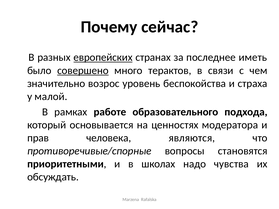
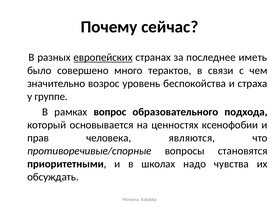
совершено underline: present -> none
малой: малой -> группе
работе: работе -> вопрос
модератора: модератора -> ксенофобии
